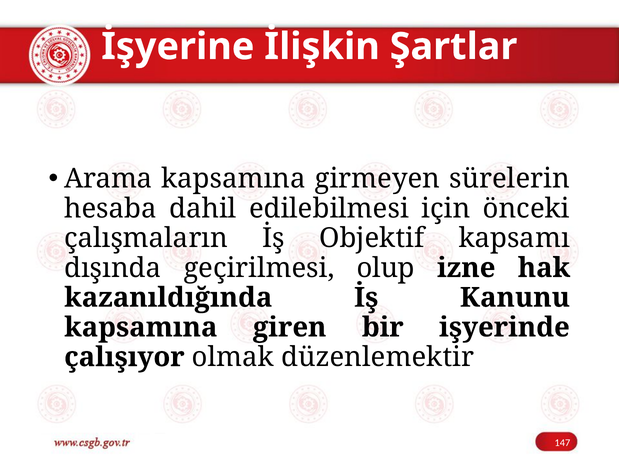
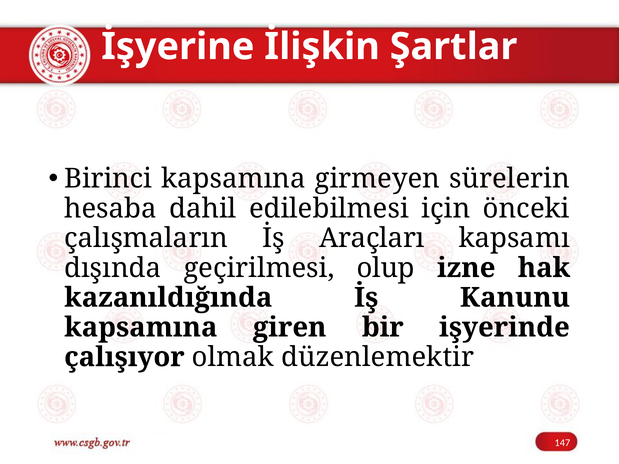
Arama: Arama -> Birinci
Objektif: Objektif -> Araçları
